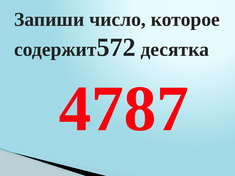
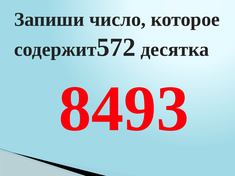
4787: 4787 -> 8493
